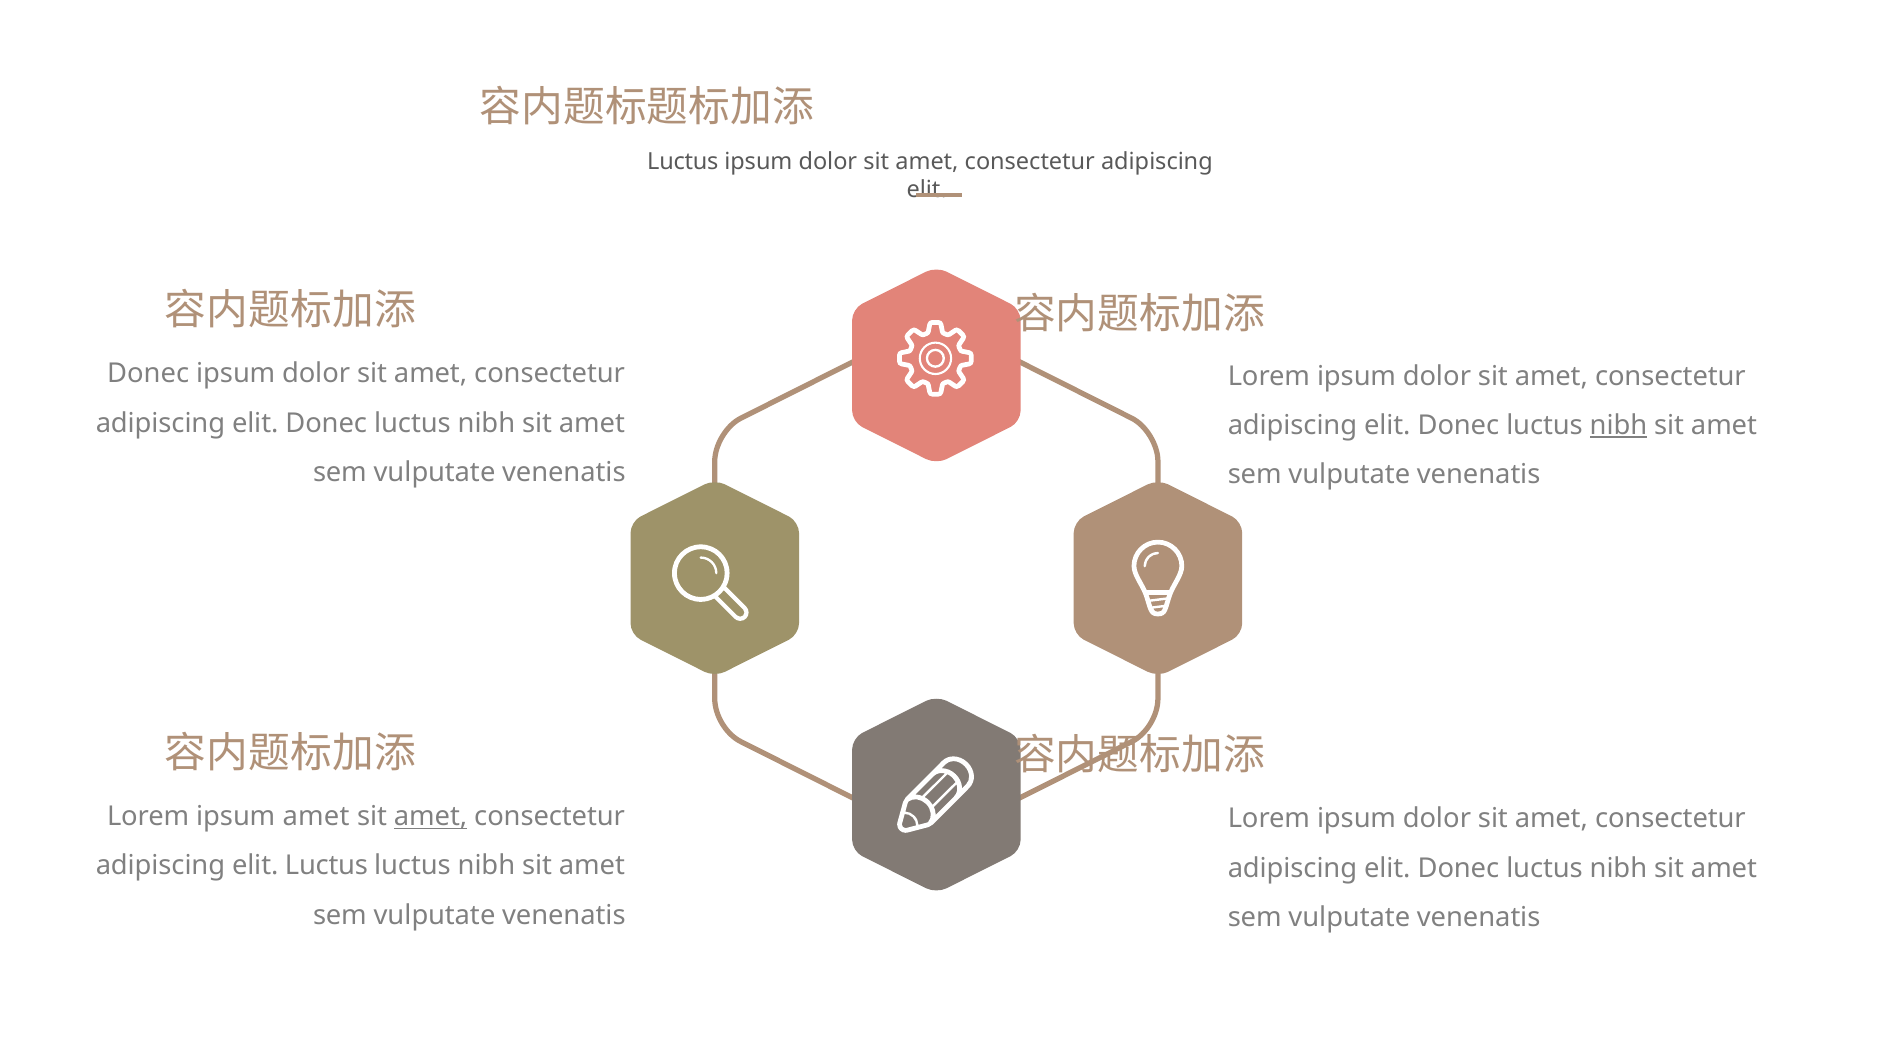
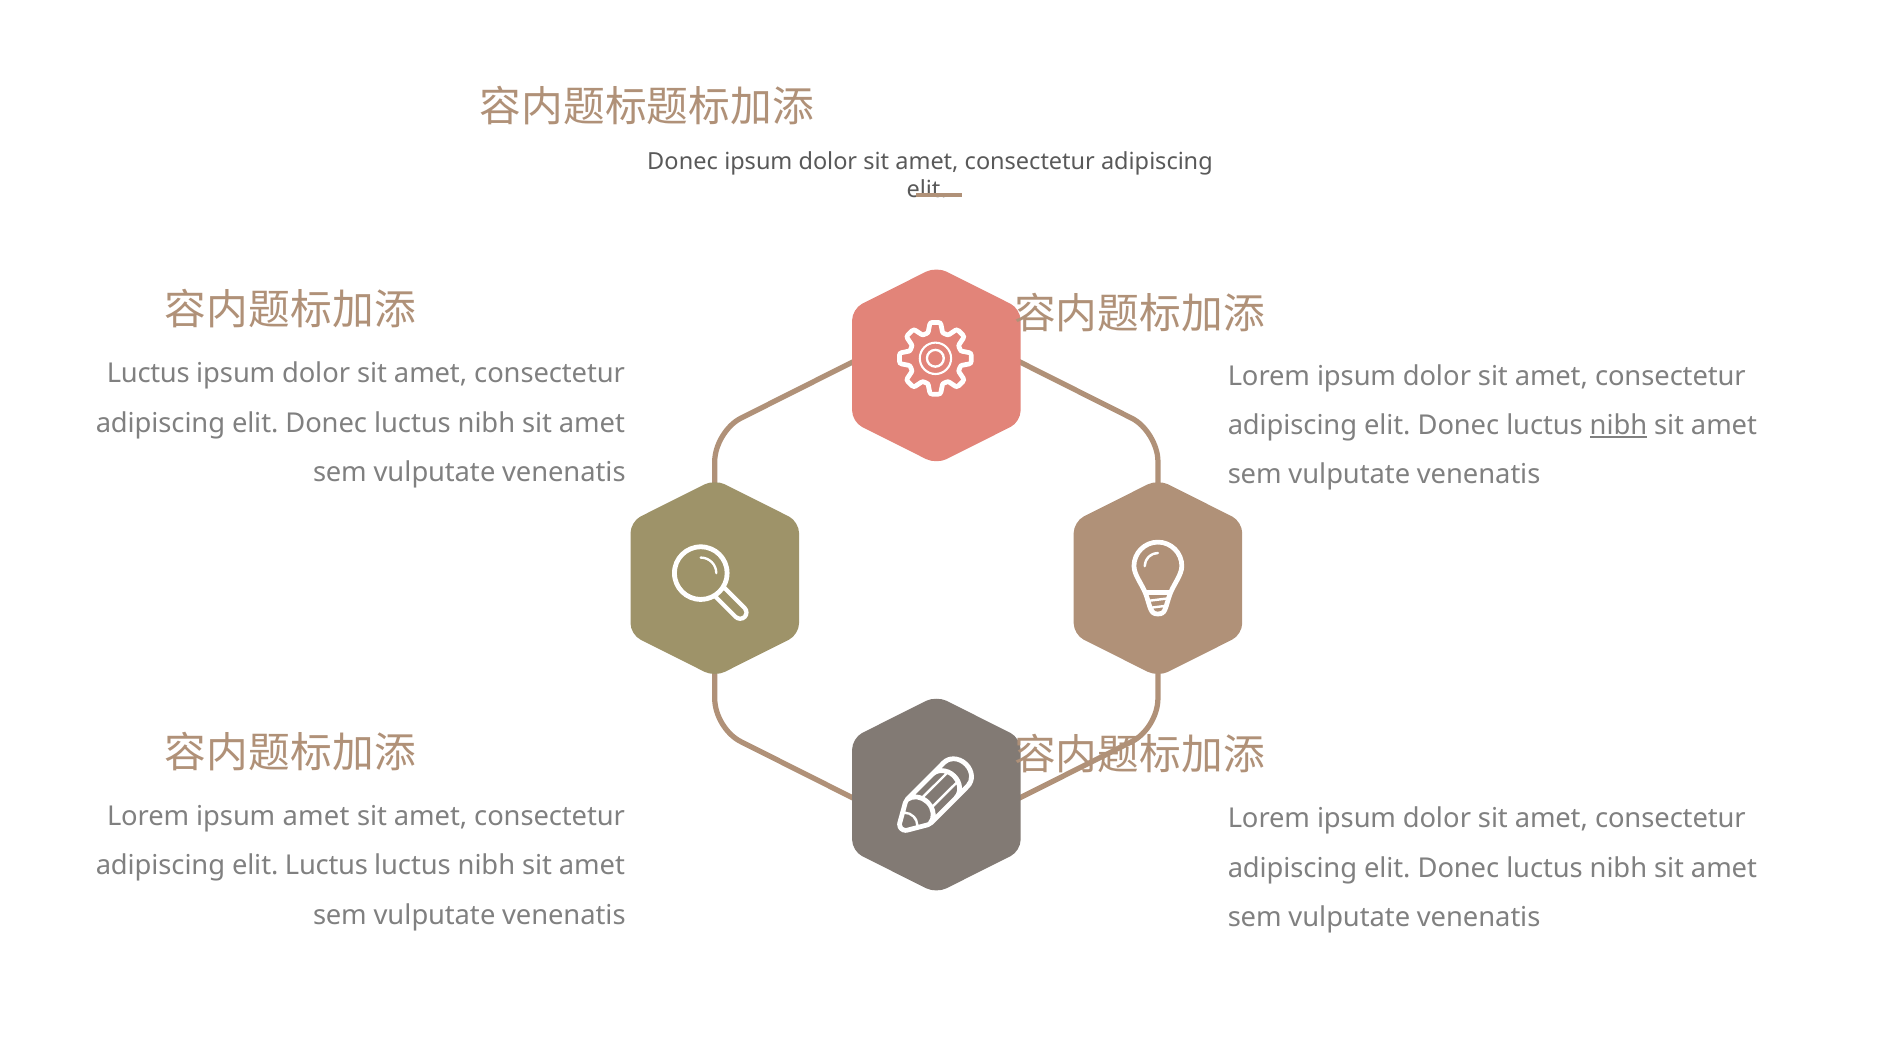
Luctus at (683, 162): Luctus -> Donec
Donec at (148, 374): Donec -> Luctus
amet at (431, 817) underline: present -> none
